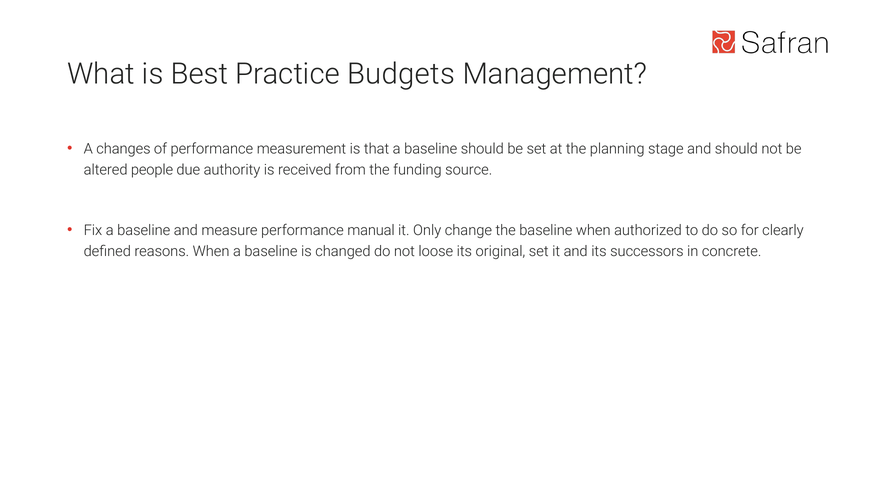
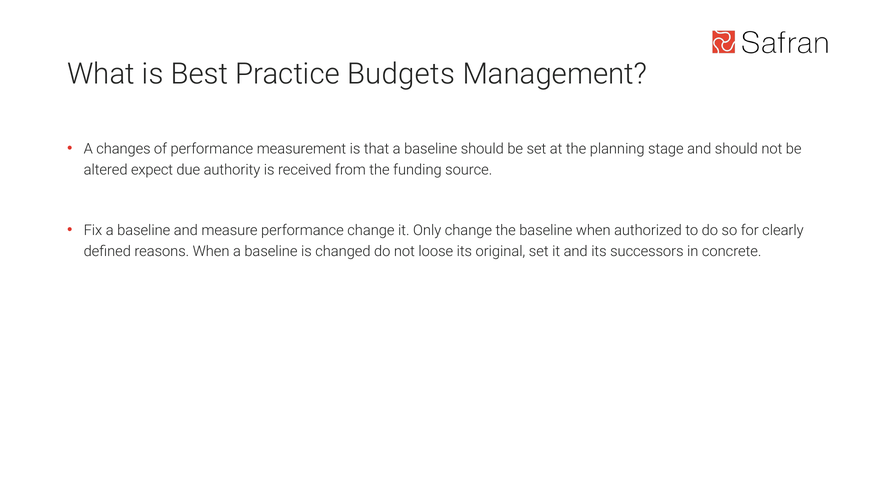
people: people -> expect
performance manual: manual -> change
